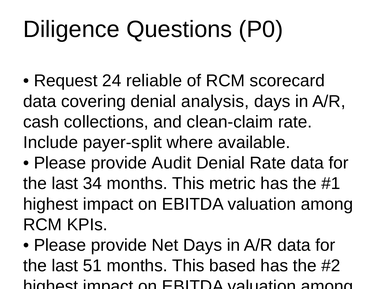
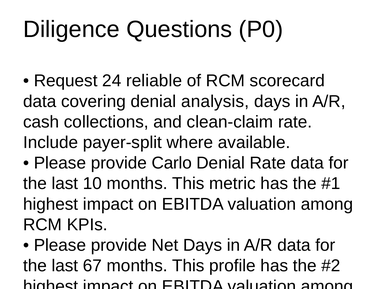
Audit: Audit -> Carlo
34: 34 -> 10
51: 51 -> 67
based: based -> profile
